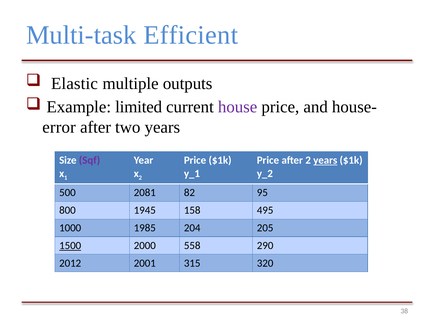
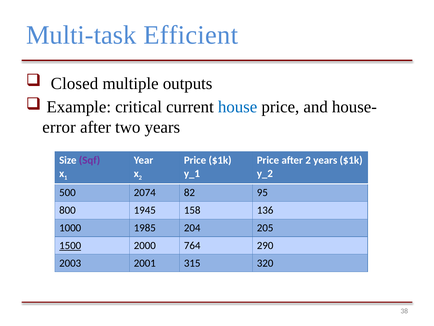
Elastic: Elastic -> Closed
limited: limited -> critical
house colour: purple -> blue
years at (325, 160) underline: present -> none
2081: 2081 -> 2074
495: 495 -> 136
558: 558 -> 764
2012: 2012 -> 2003
